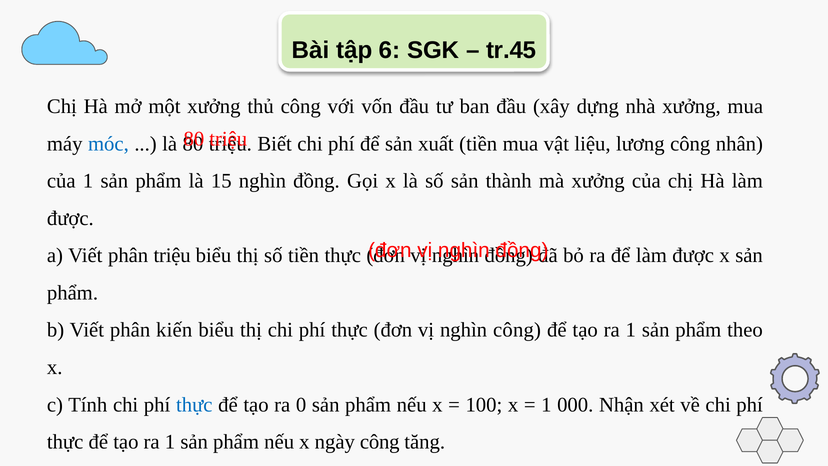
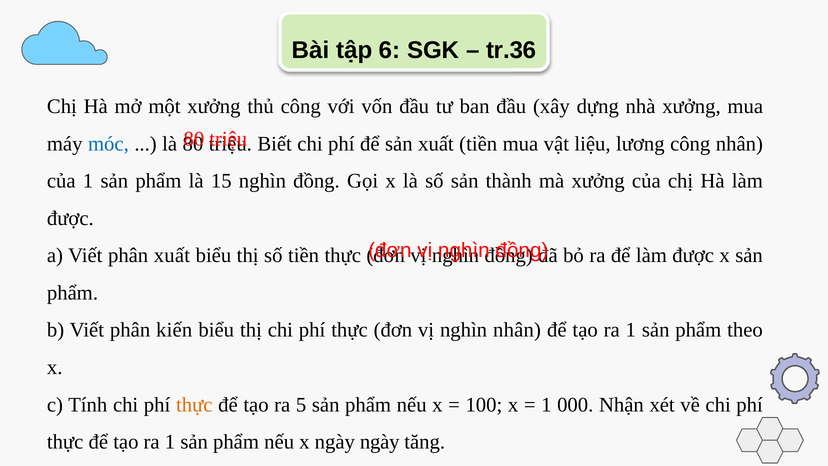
tr.45: tr.45 -> tr.36
phân triệu: triệu -> xuất
nghìn công: công -> nhân
thực at (194, 404) colour: blue -> orange
0: 0 -> 5
ngày công: công -> ngày
